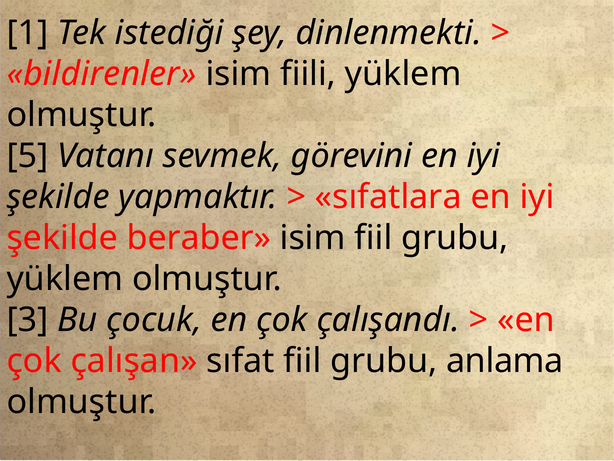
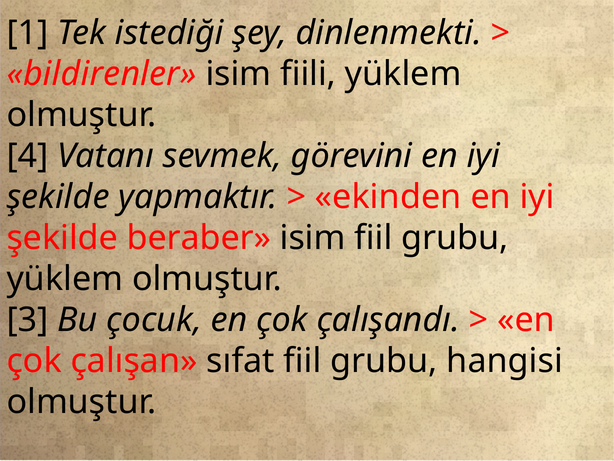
5: 5 -> 4
sıfatlara: sıfatlara -> ekinden
anlama: anlama -> hangisi
